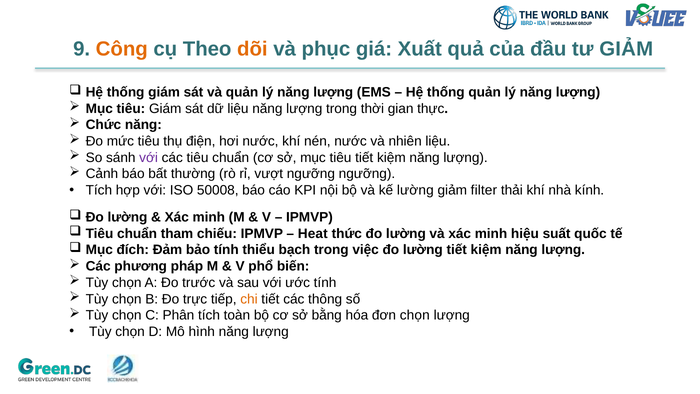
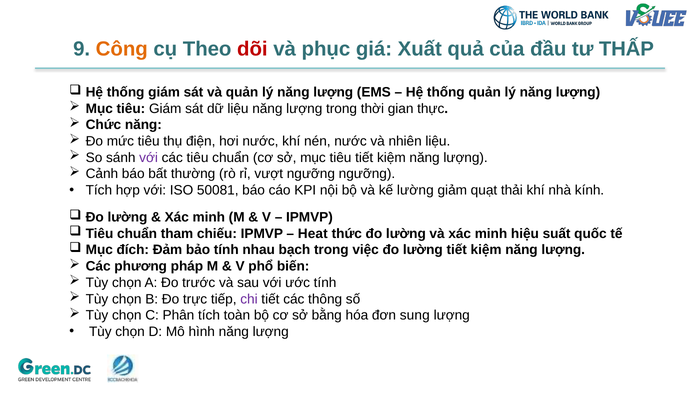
dõi colour: orange -> red
tư GIẢM: GIẢM -> THẤP
50008: 50008 -> 50081
filter: filter -> quạt
thiểu: thiểu -> nhau
chi colour: orange -> purple
đơn chọn: chọn -> sung
